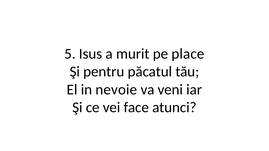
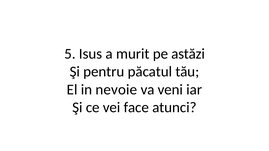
place: place -> astăzi
